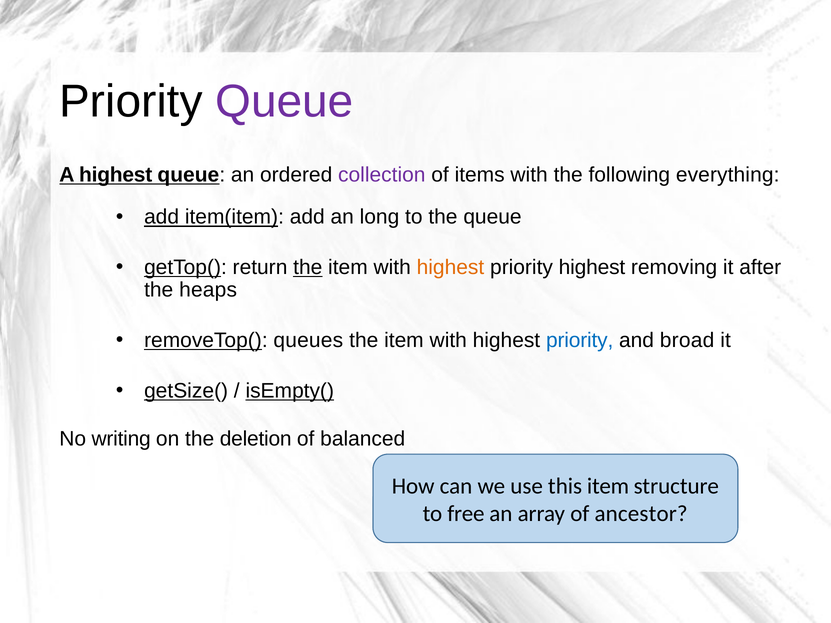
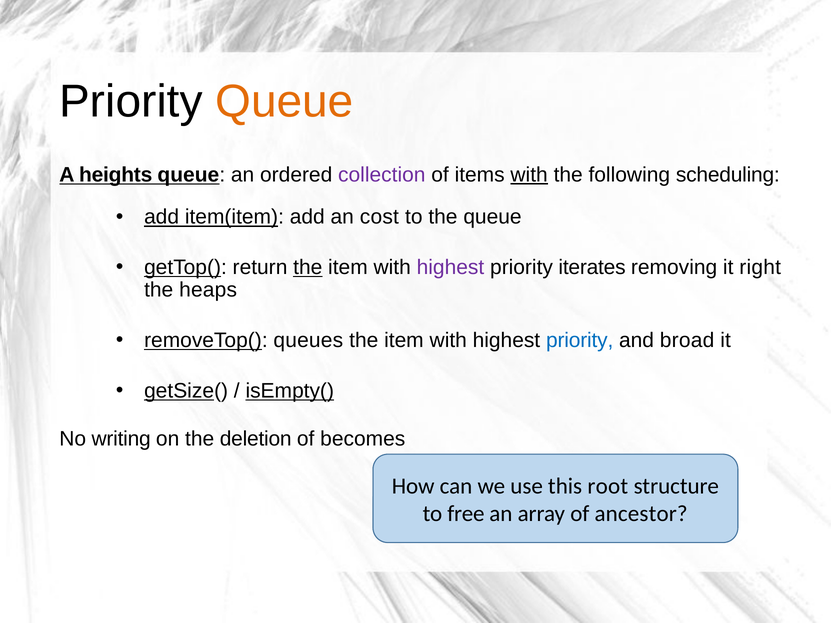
Queue at (284, 102) colour: purple -> orange
A highest: highest -> heights
with at (529, 175) underline: none -> present
everything: everything -> scheduling
long: long -> cost
highest at (450, 267) colour: orange -> purple
priority highest: highest -> iterates
after: after -> right
balanced: balanced -> becomes
this item: item -> root
